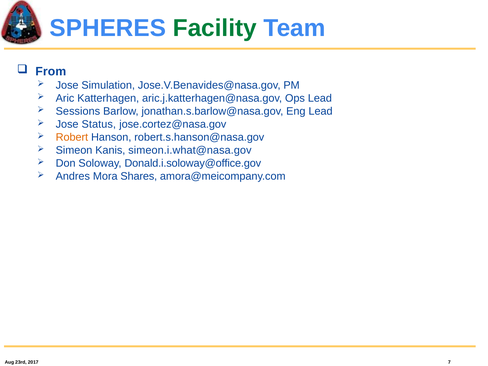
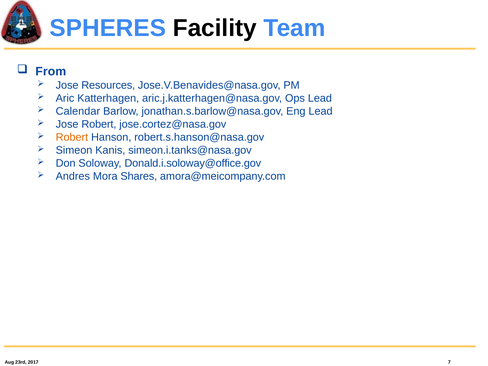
Facility colour: green -> black
Simulation: Simulation -> Resources
Sessions: Sessions -> Calendar
Jose Status: Status -> Robert
simeon.i.what@nasa.gov: simeon.i.what@nasa.gov -> simeon.i.tanks@nasa.gov
